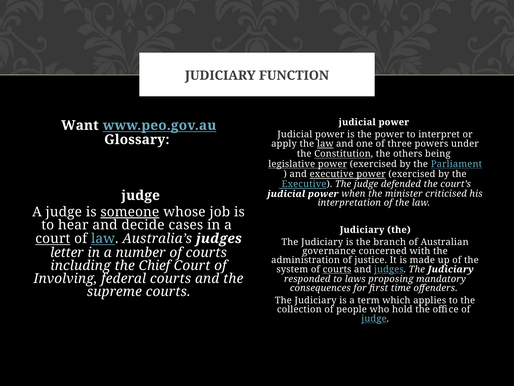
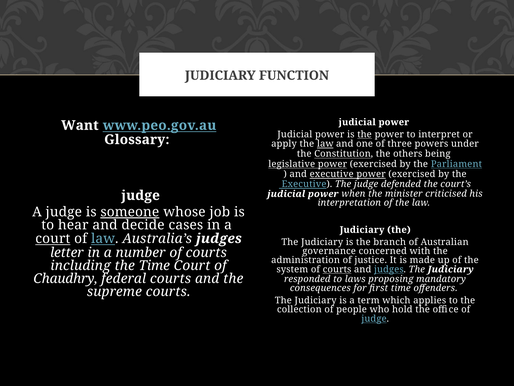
the at (365, 134) underline: none -> present
the Chief: Chief -> Time
Involving: Involving -> Chaudhry
